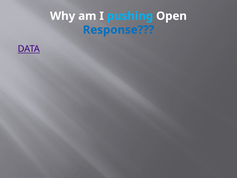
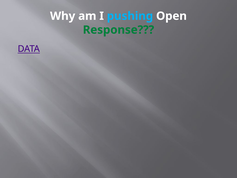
Response colour: blue -> green
